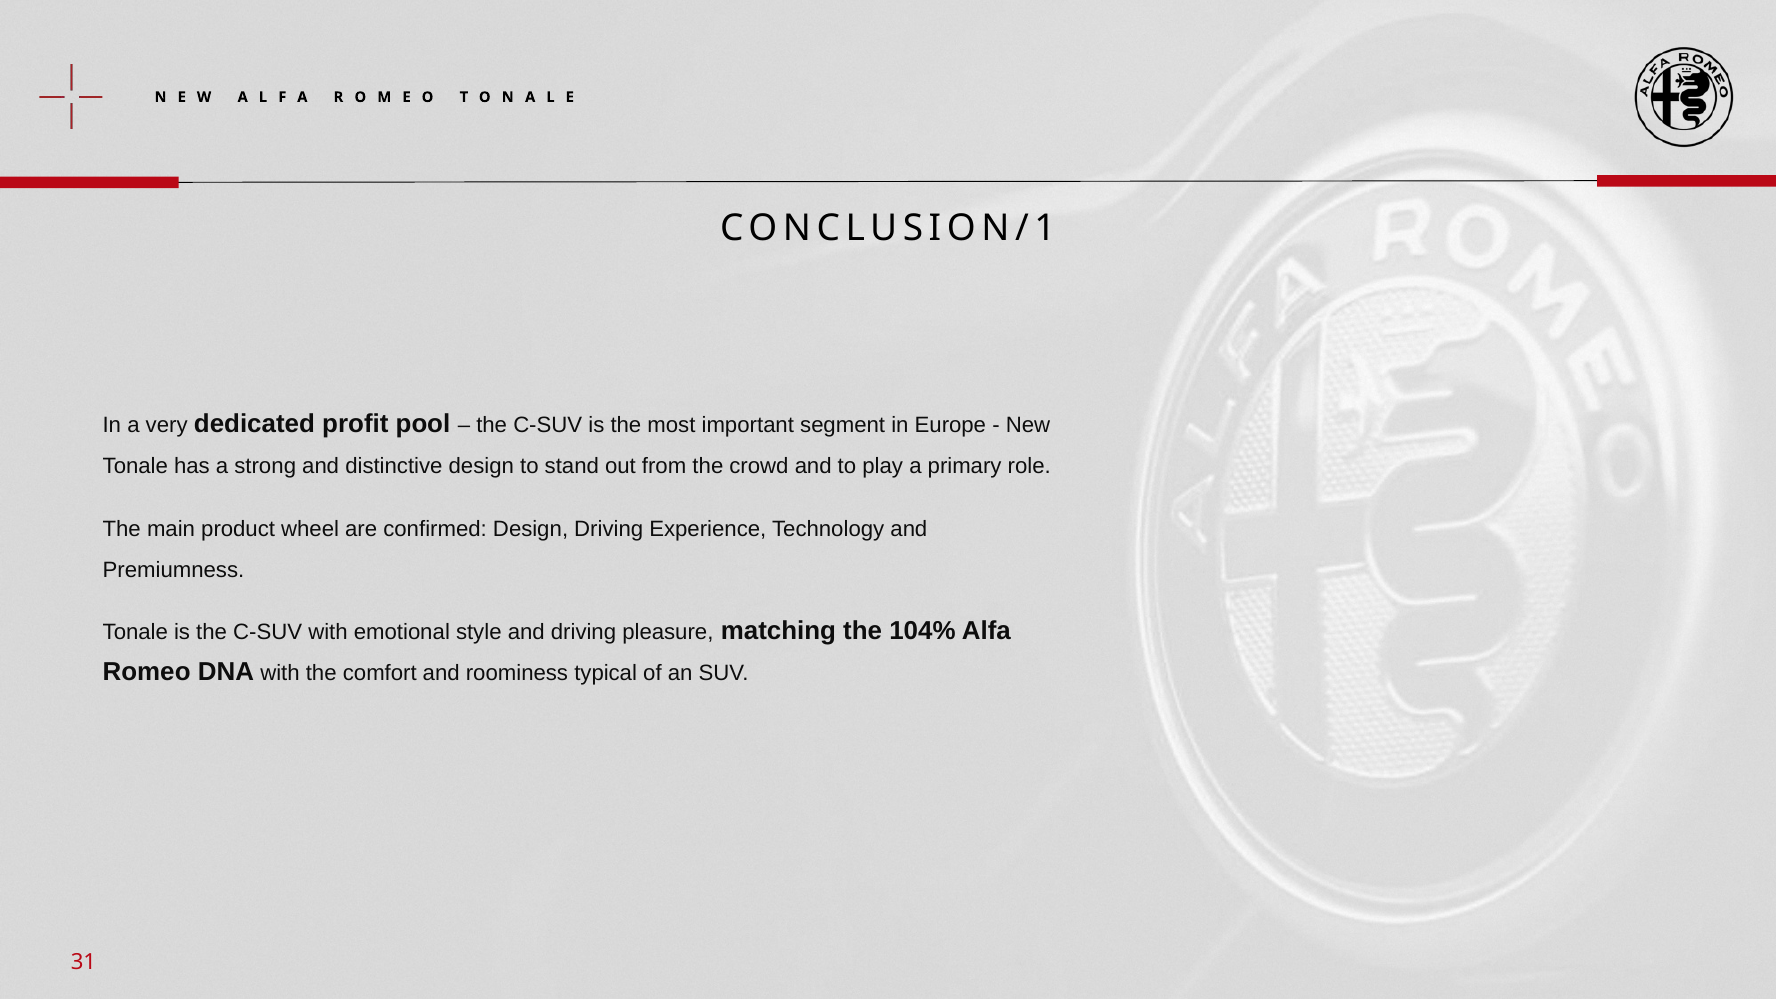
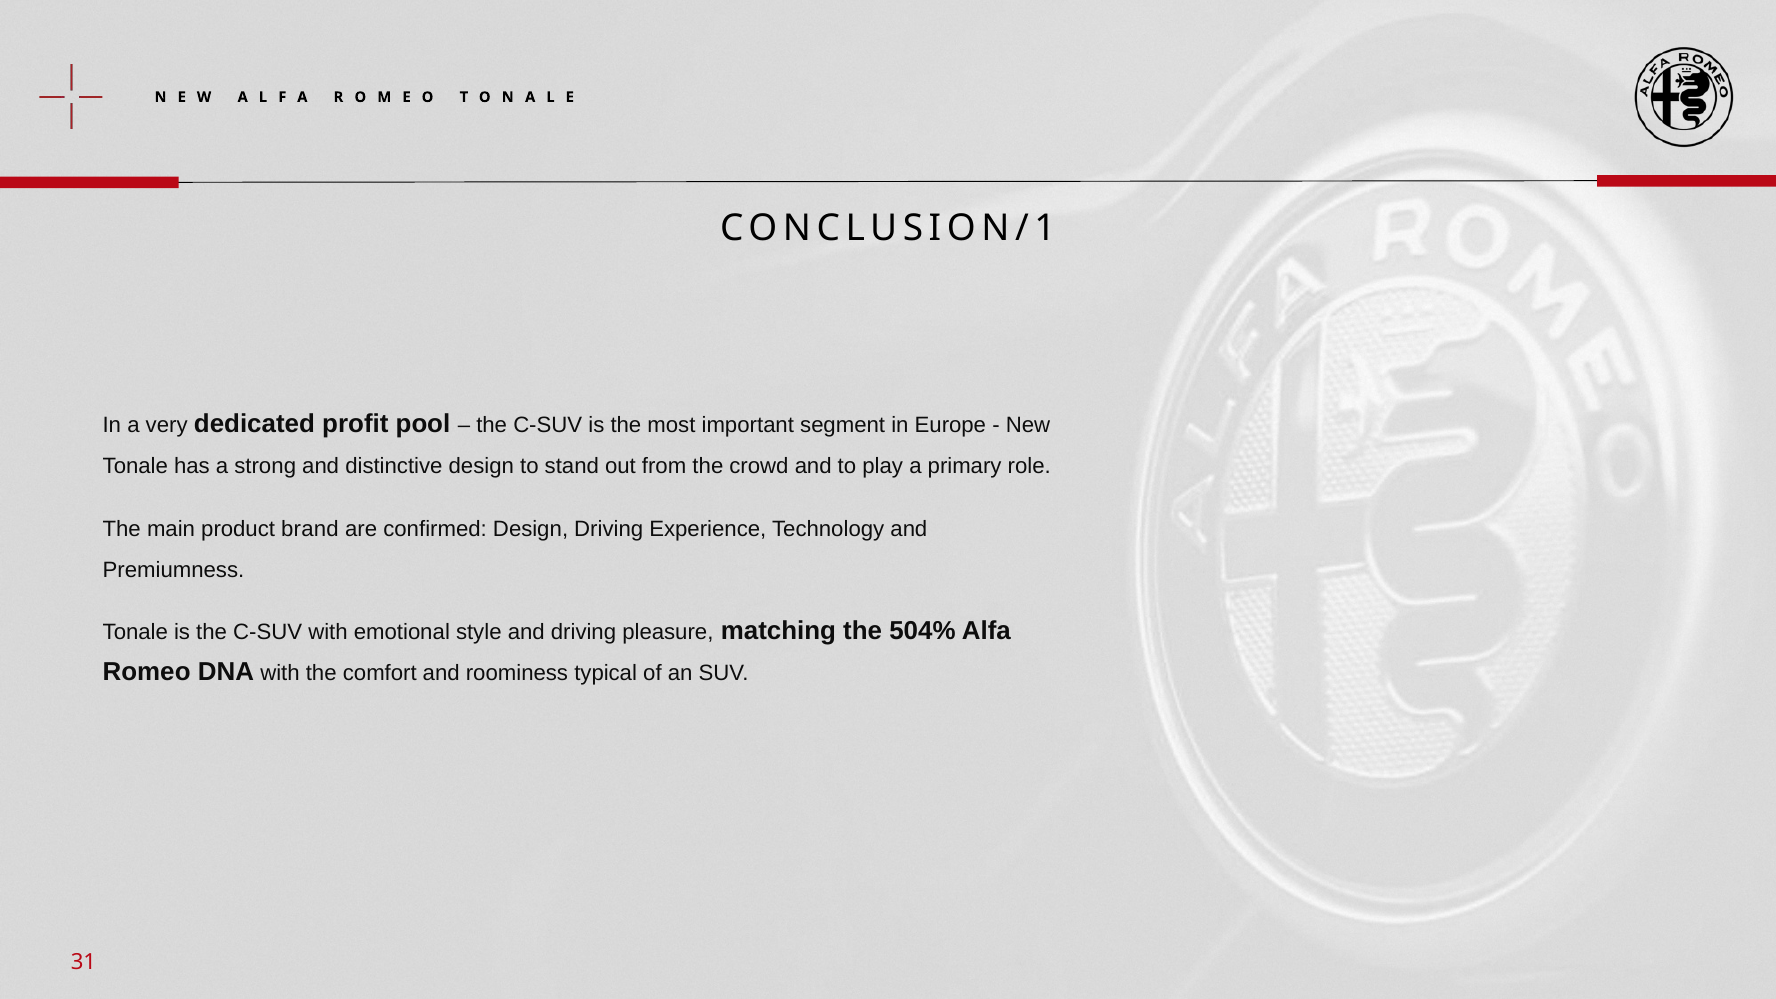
wheel: wheel -> brand
104%: 104% -> 504%
